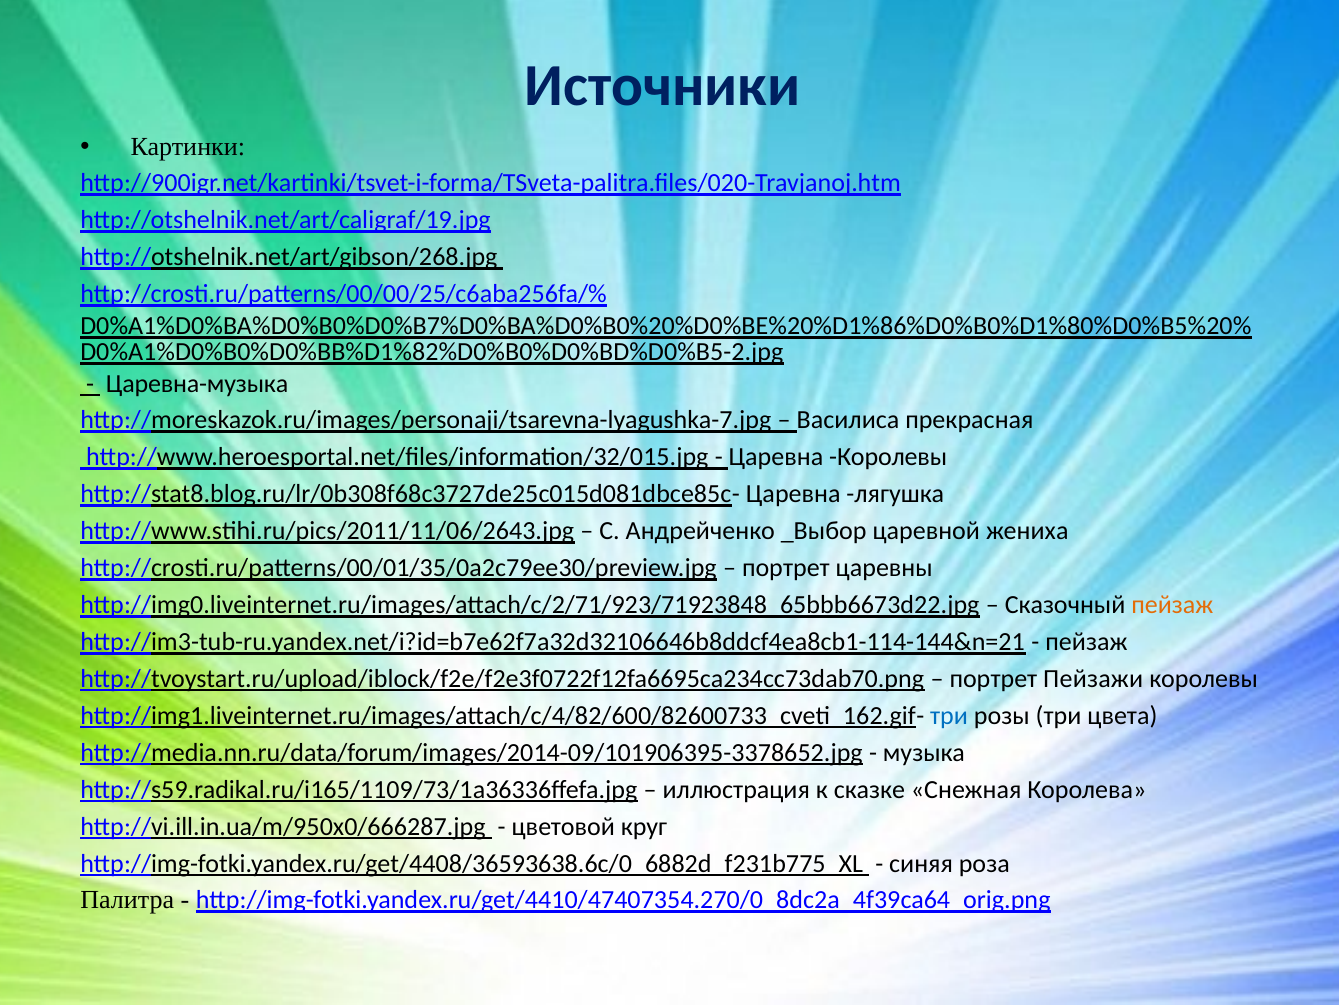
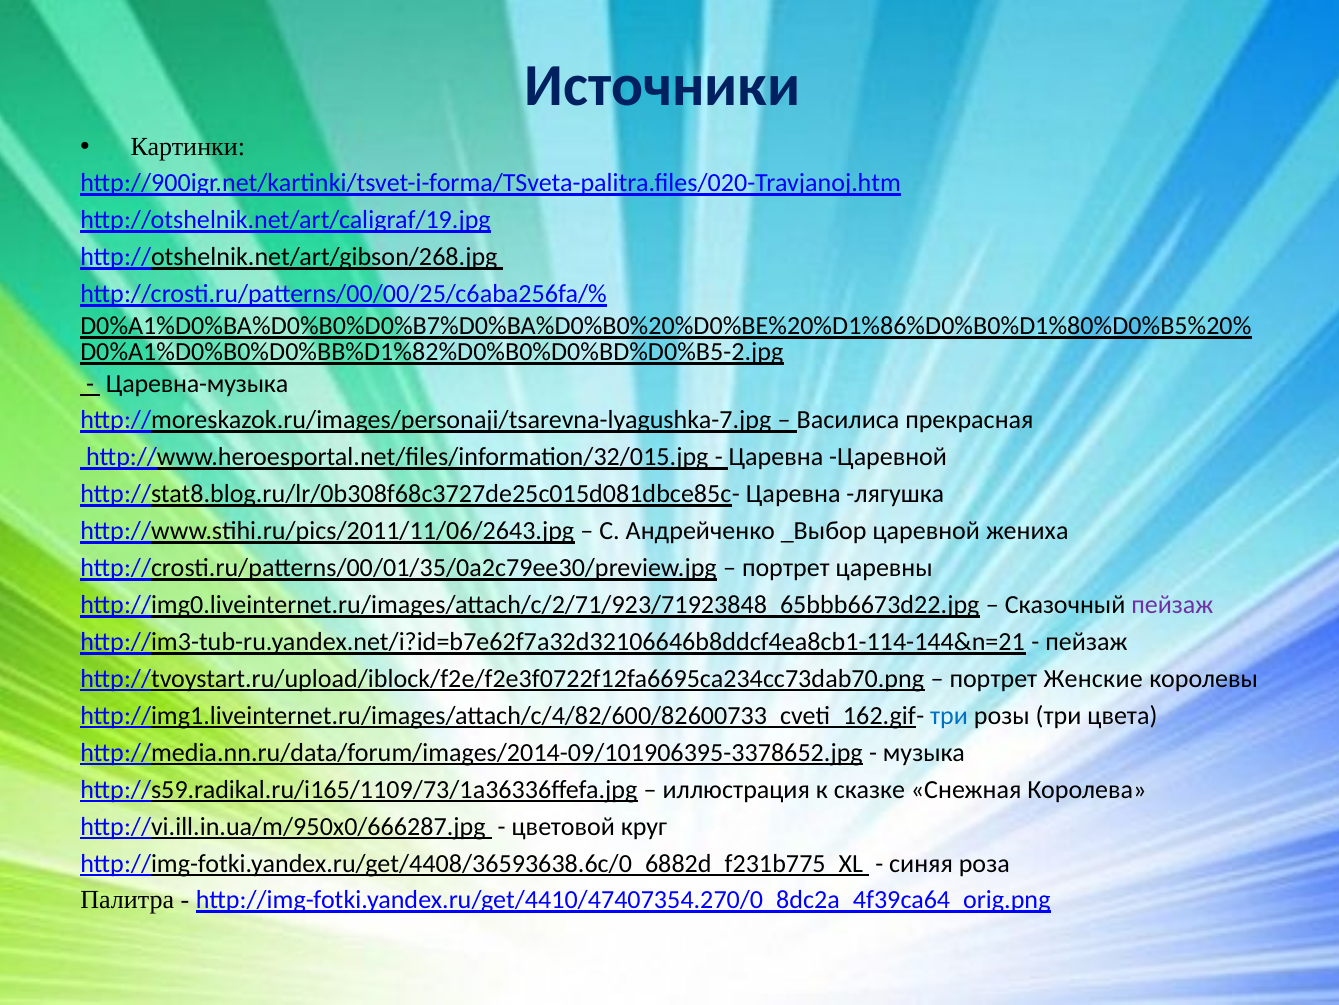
Царевна Королевы: Королевы -> Царевной
пейзаж at (1172, 604) colour: orange -> purple
Пейзажи: Пейзажи -> Женские
